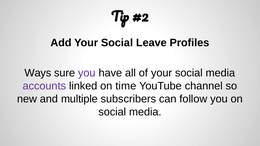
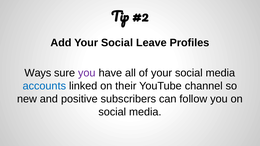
accounts colour: purple -> blue
time: time -> their
multiple: multiple -> positive
